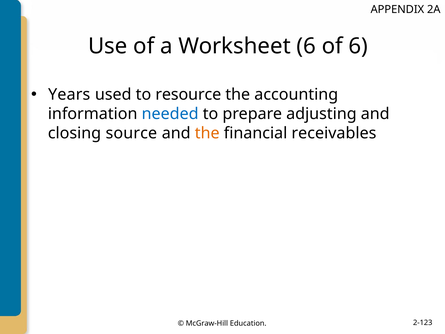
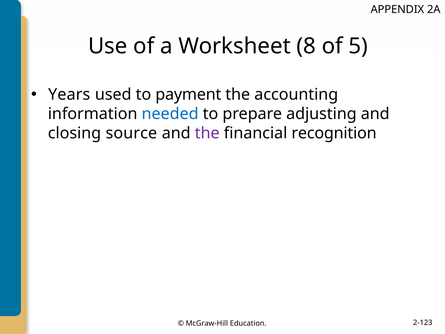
Worksheet 6: 6 -> 8
of 6: 6 -> 5
resource: resource -> payment
the at (207, 133) colour: orange -> purple
receivables: receivables -> recognition
